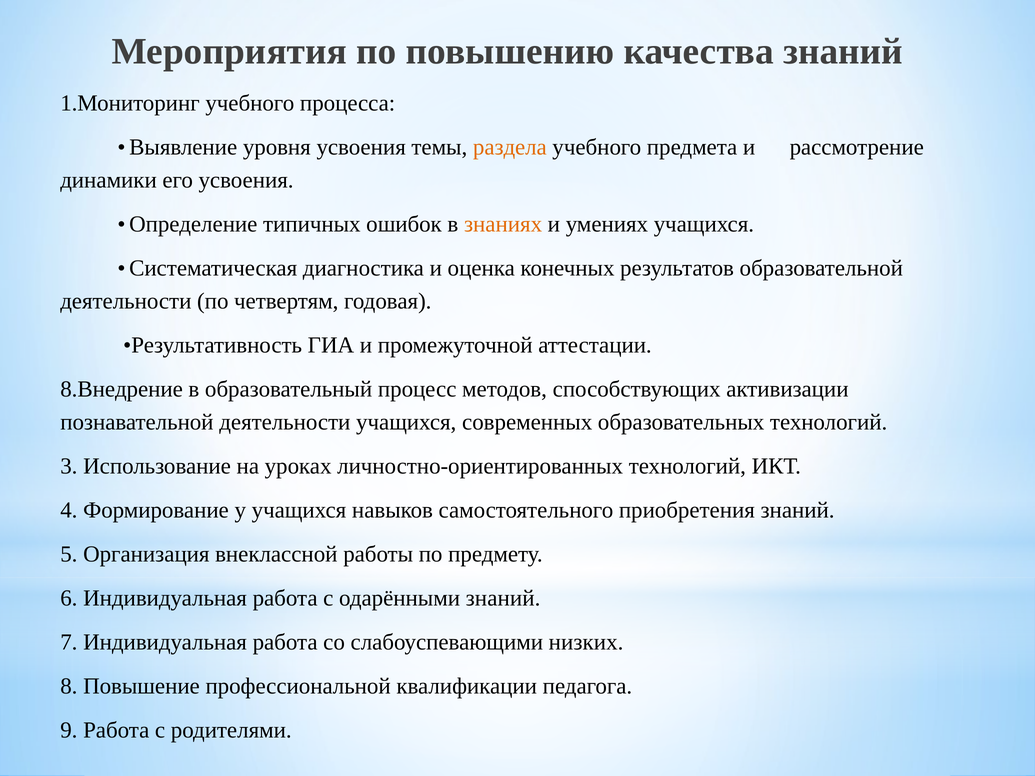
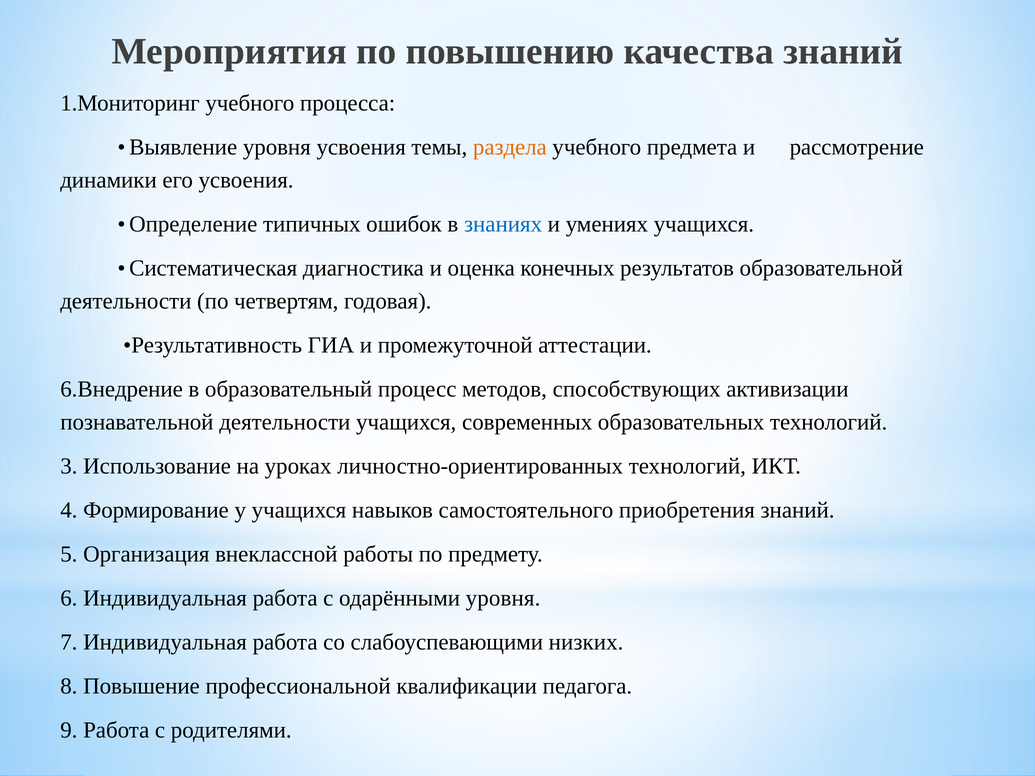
знаниях colour: orange -> blue
8.Внедрение: 8.Внедрение -> 6.Внедрение
одарёнными знаний: знаний -> уровня
